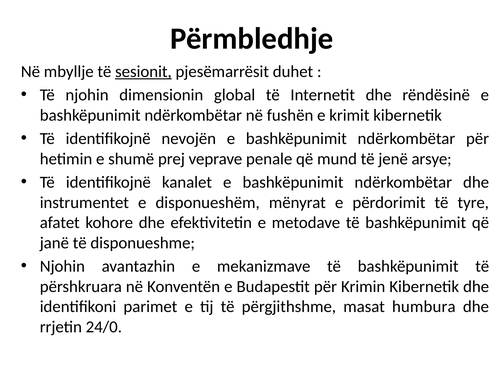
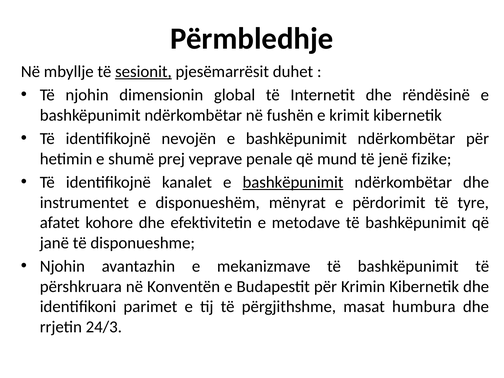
arsye: arsye -> fizike
bashkëpunimit at (293, 182) underline: none -> present
24/0: 24/0 -> 24/3
